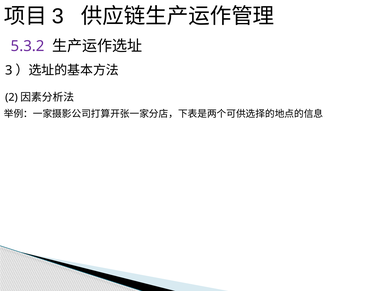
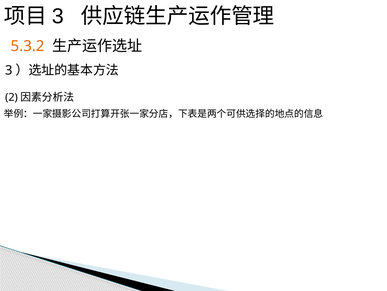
5.3.2 colour: purple -> orange
